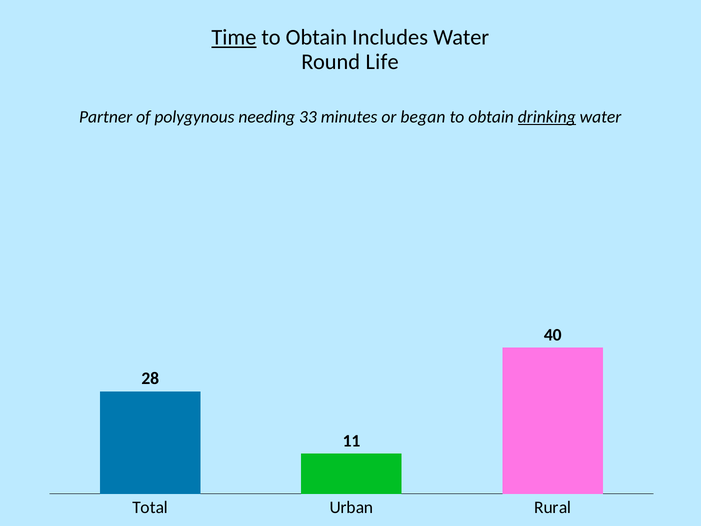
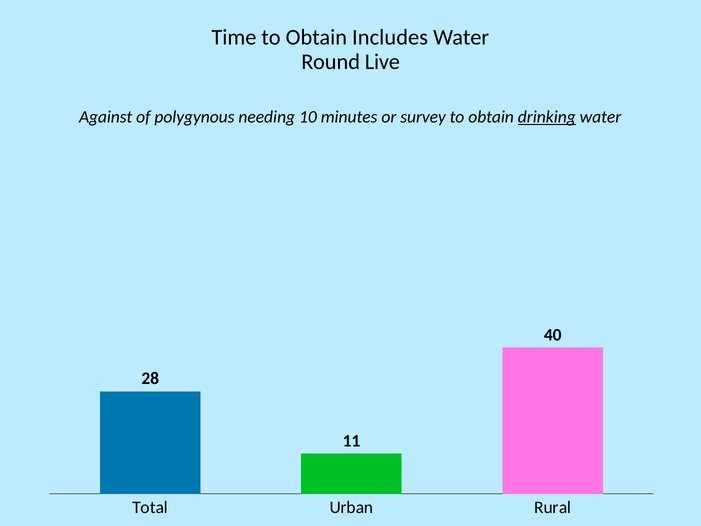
Time underline: present -> none
Life: Life -> Live
Partner: Partner -> Against
33: 33 -> 10
began: began -> survey
